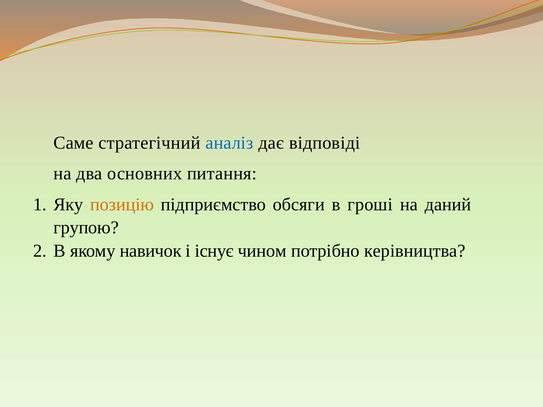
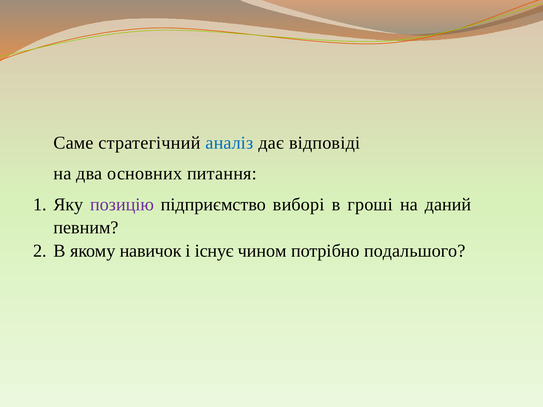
позицію colour: orange -> purple
обсяги: обсяги -> виборі
групою: групою -> певним
керівництва: керівництва -> подальшого
